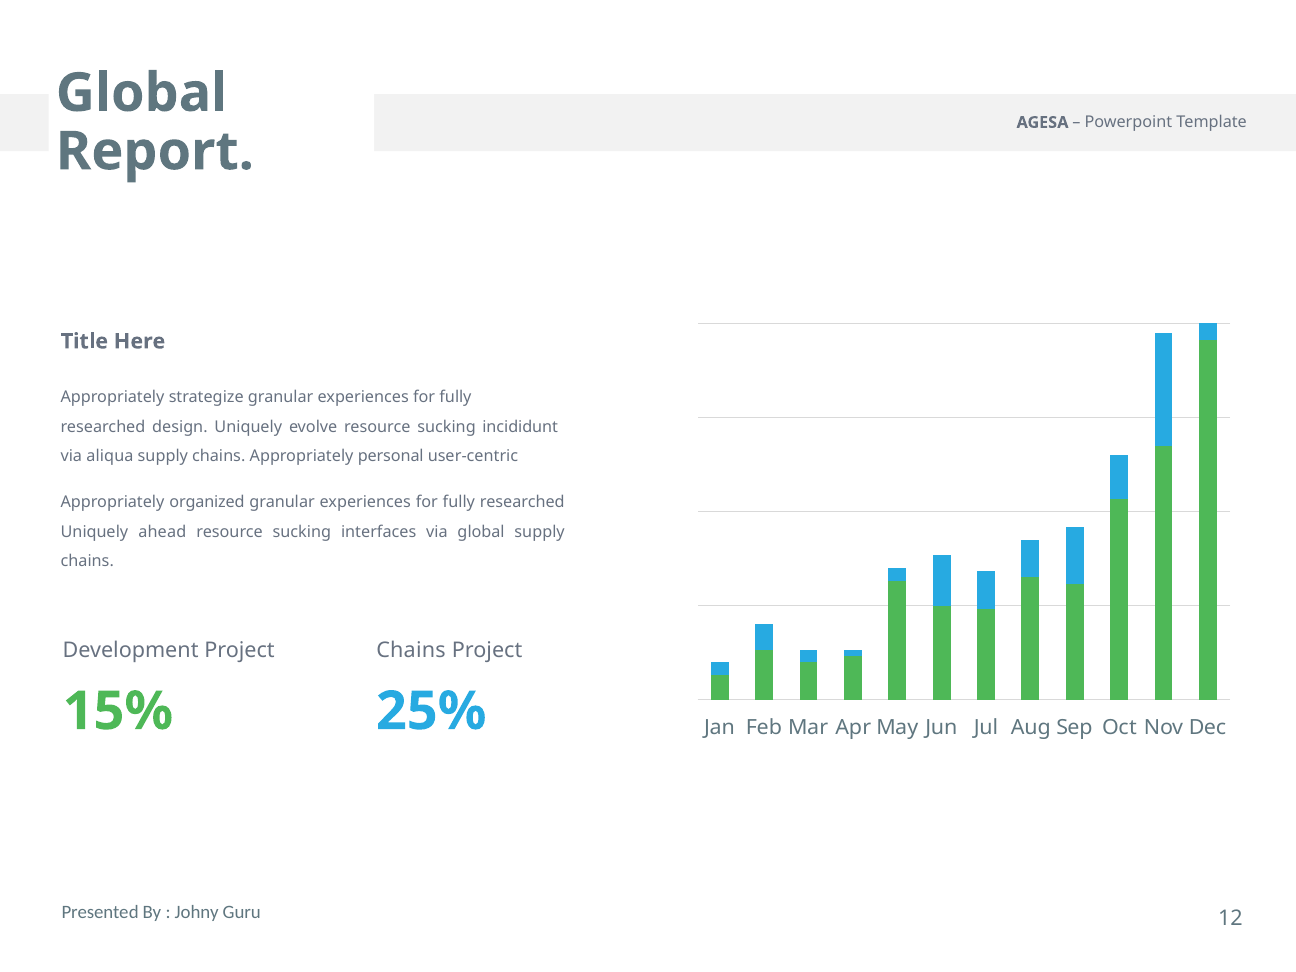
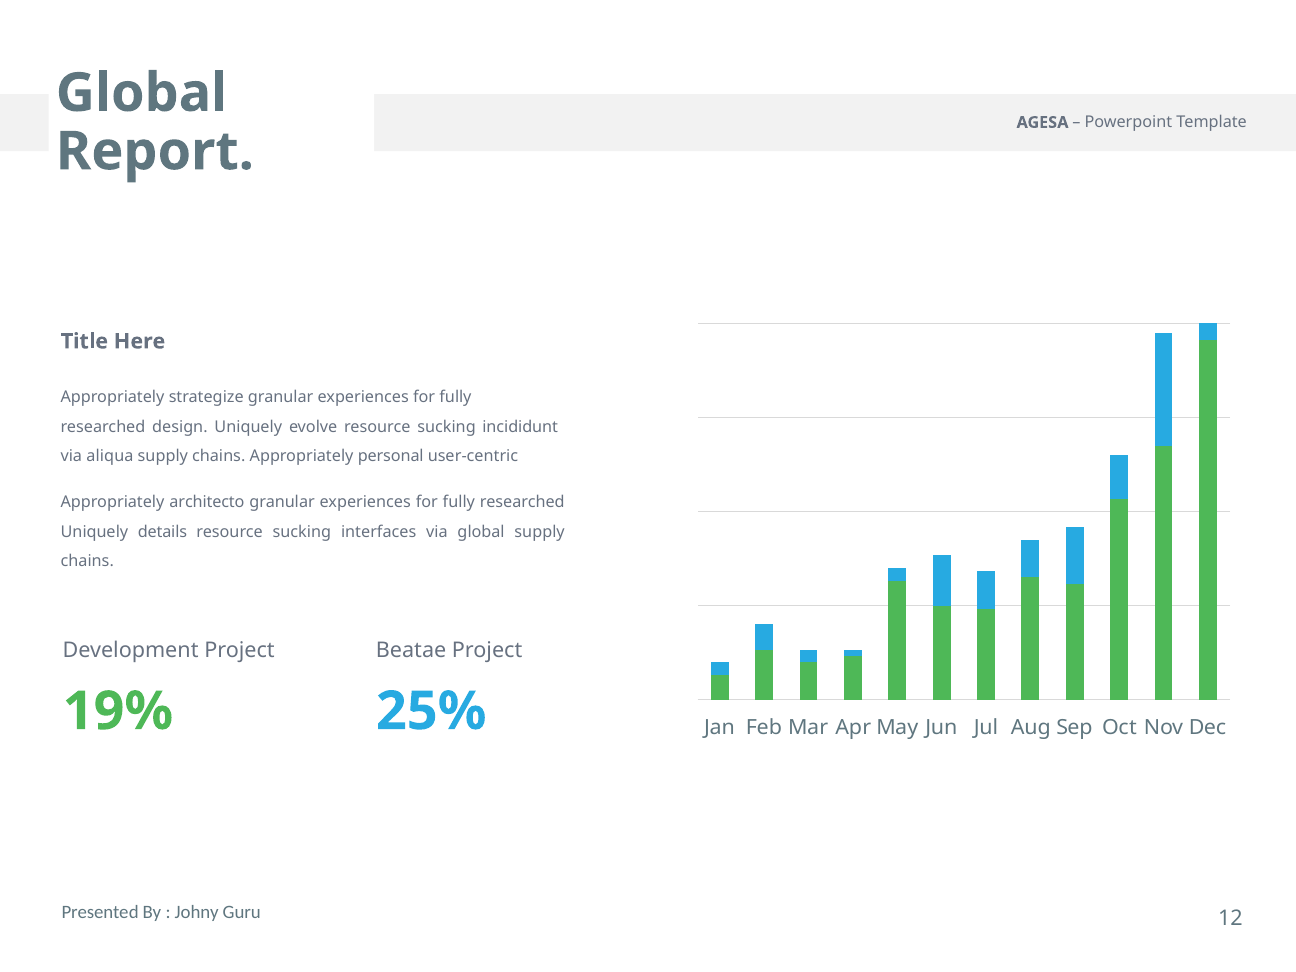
organized: organized -> architecto
ahead: ahead -> details
Chains at (411, 651): Chains -> Beatae
15%: 15% -> 19%
